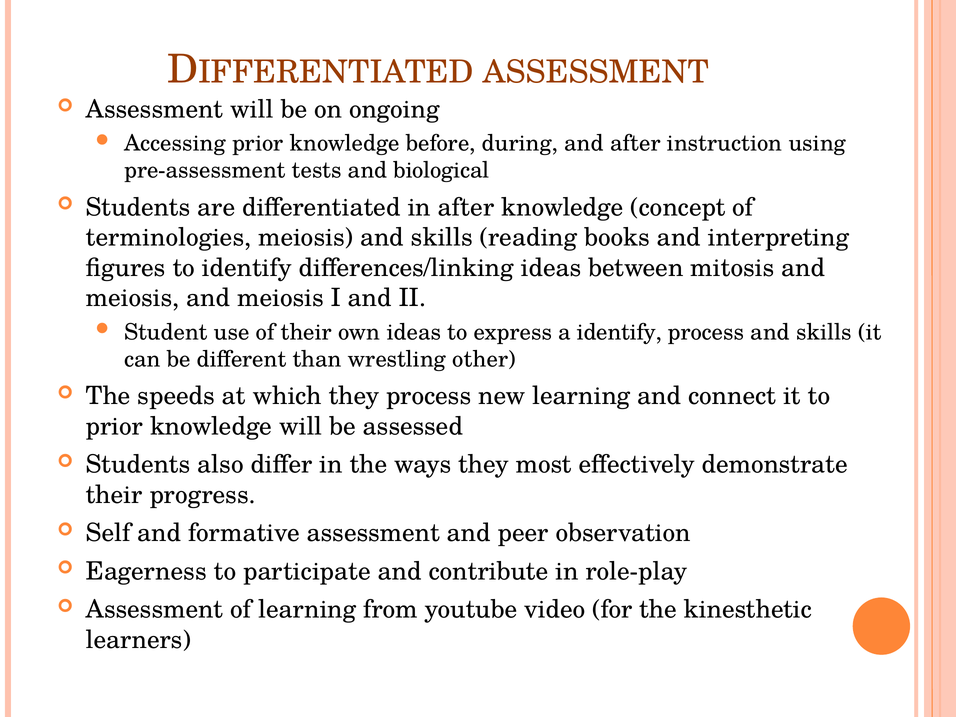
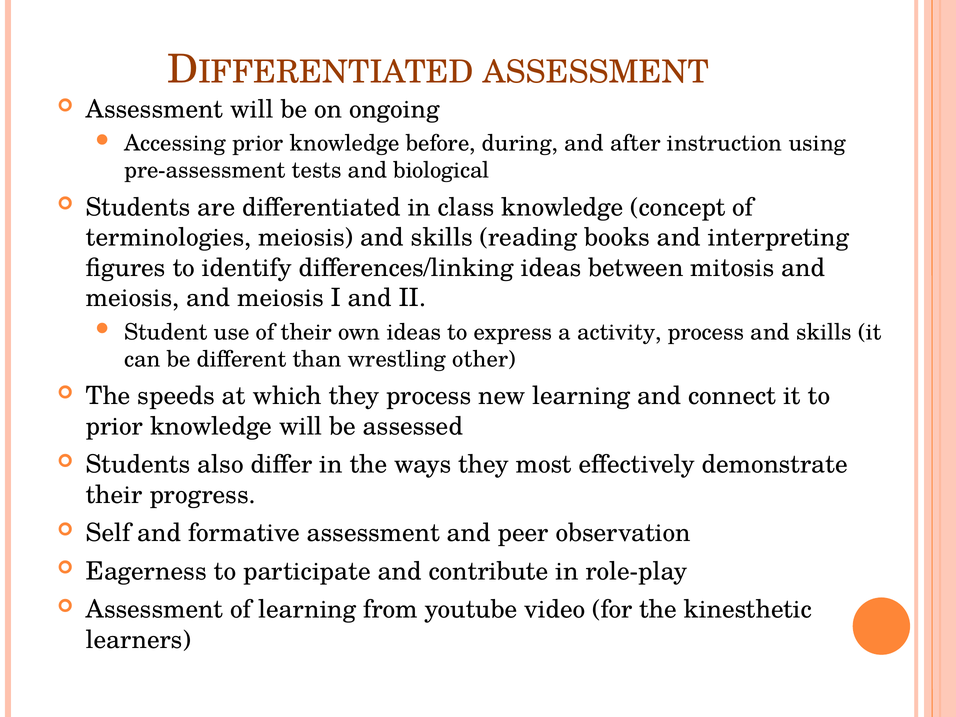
in after: after -> class
a identify: identify -> activity
